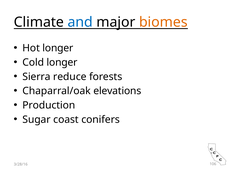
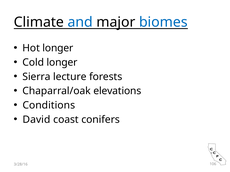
biomes colour: orange -> blue
reduce: reduce -> lecture
Production: Production -> Conditions
Sugar: Sugar -> David
